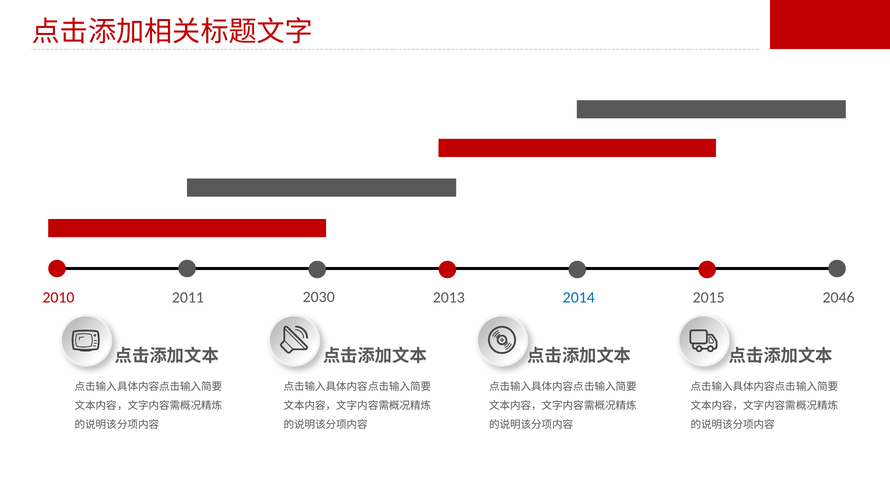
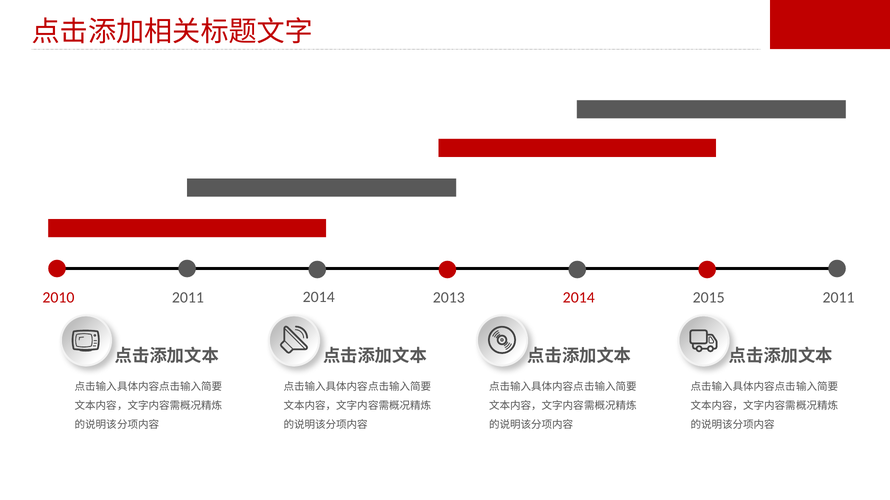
2030 at (319, 297): 2030 -> 2014
2046 at (839, 298): 2046 -> 2011
2014 at (579, 298) colour: blue -> red
